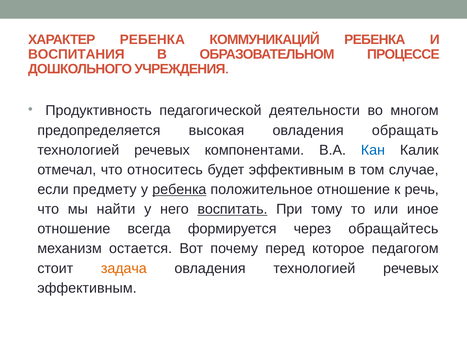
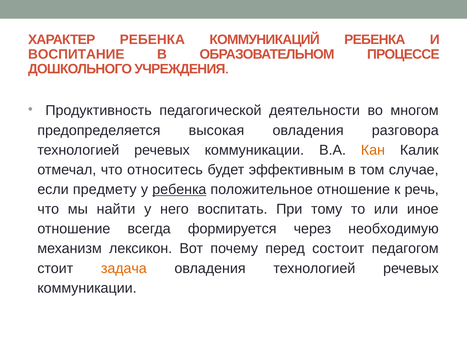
ВОСПИТАНИЯ: ВОСПИТАНИЯ -> ВОСПИТАНИЕ
обращать: обращать -> разговора
компонентами at (254, 150): компонентами -> коммуникации
Кан colour: blue -> orange
воспитать underline: present -> none
обращайтесь: обращайтесь -> необходимую
остается: остается -> лексикон
которое: которое -> состоит
эффективным at (87, 287): эффективным -> коммуникации
